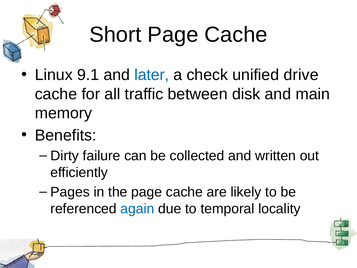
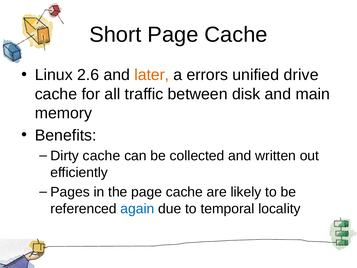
9.1: 9.1 -> 2.6
later colour: blue -> orange
check: check -> errors
Dirty failure: failure -> cache
